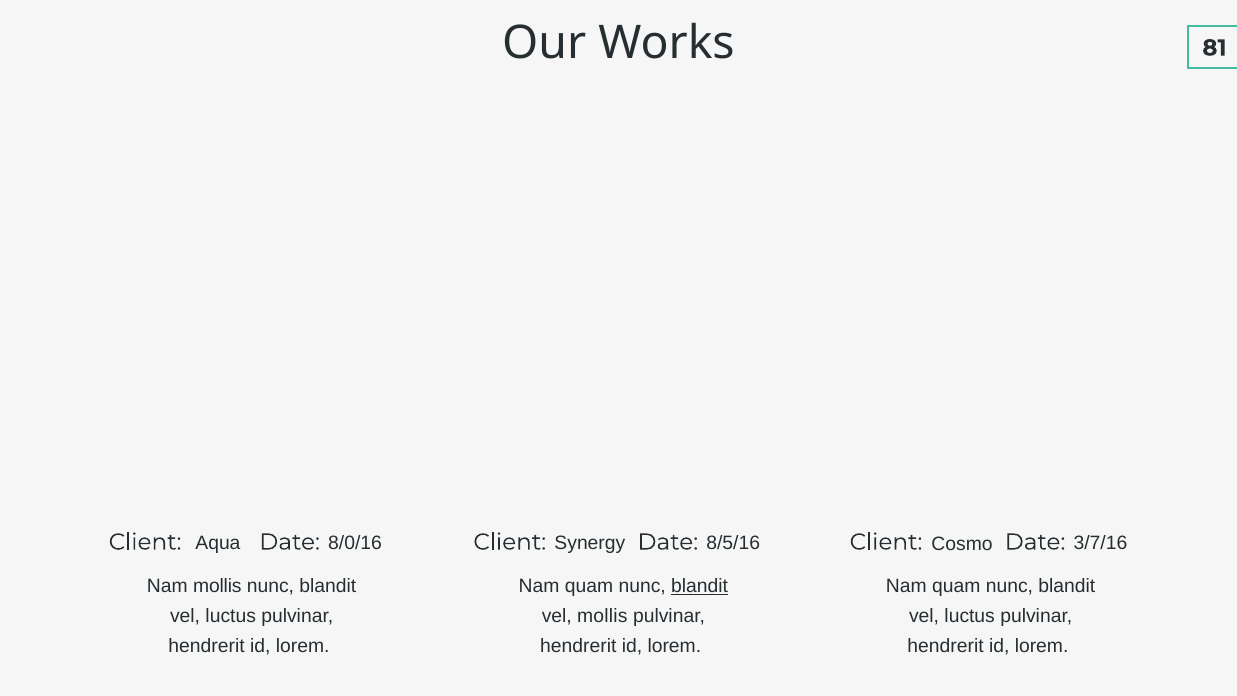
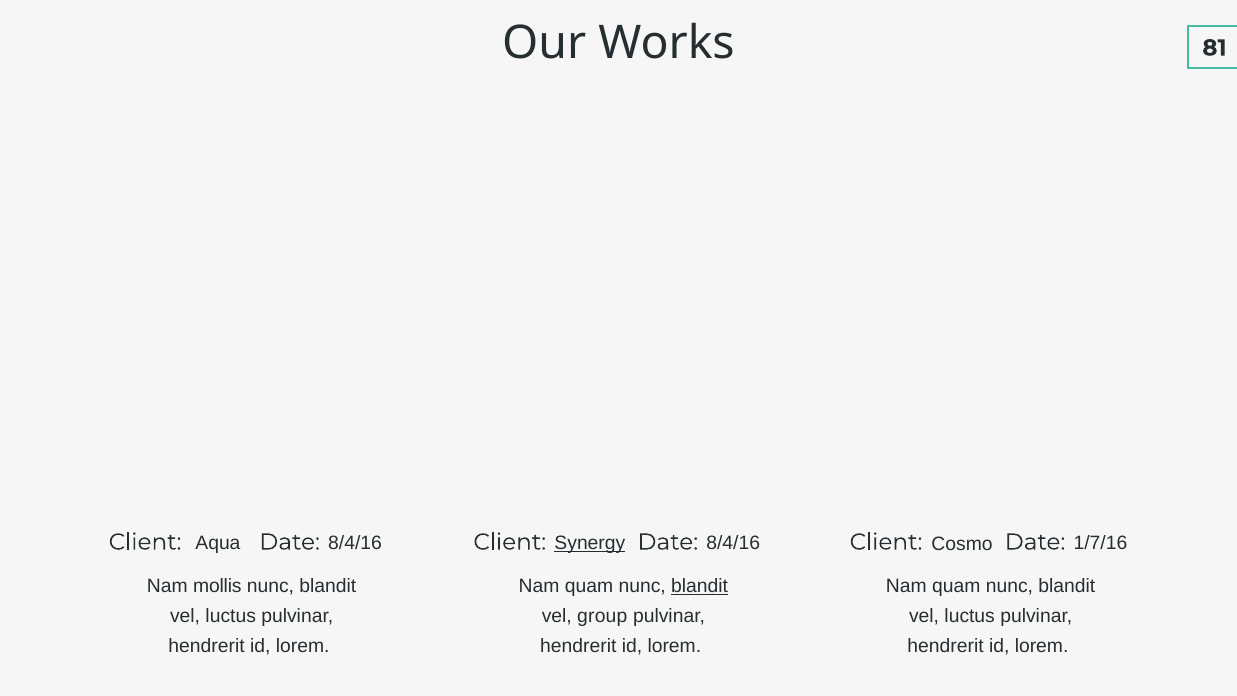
Synergy underline: none -> present
8/0/16 at (355, 543): 8/0/16 -> 8/4/16
8/5/16 at (733, 543): 8/5/16 -> 8/4/16
3/7/16: 3/7/16 -> 1/7/16
vel mollis: mollis -> group
